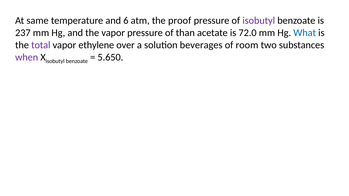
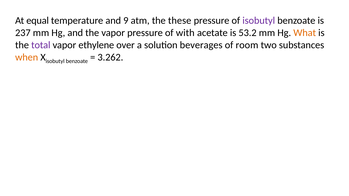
same: same -> equal
6: 6 -> 9
proof: proof -> these
than: than -> with
72.0: 72.0 -> 53.2
What colour: blue -> orange
when colour: purple -> orange
5.650: 5.650 -> 3.262
